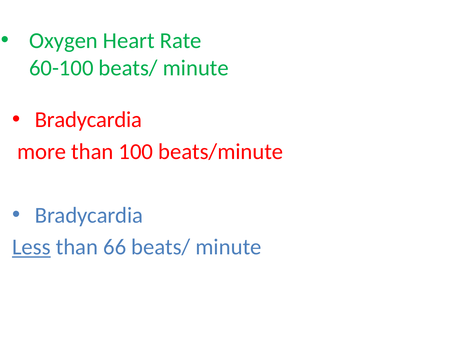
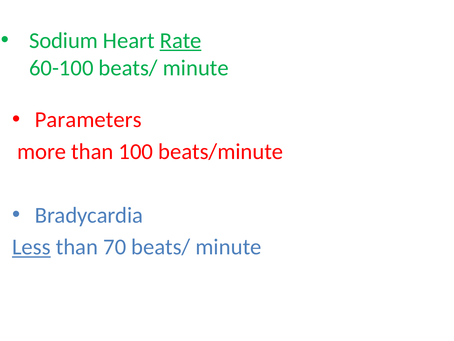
Oxygen: Oxygen -> Sodium
Rate underline: none -> present
Bradycardia at (88, 120): Bradycardia -> Parameters
66: 66 -> 70
